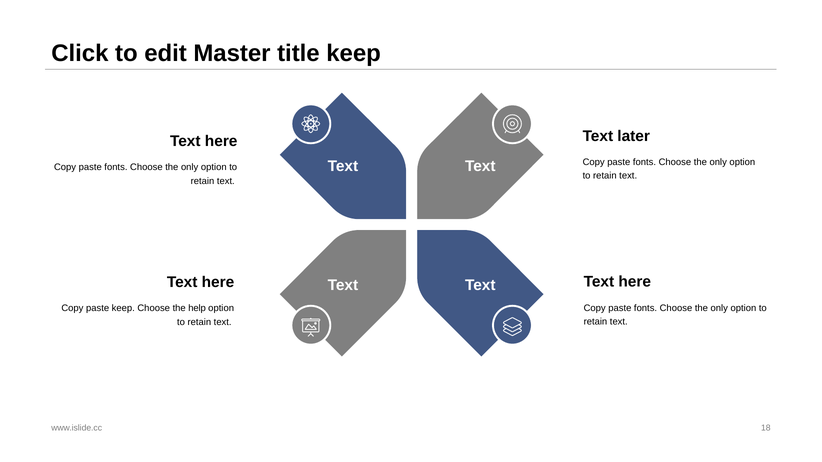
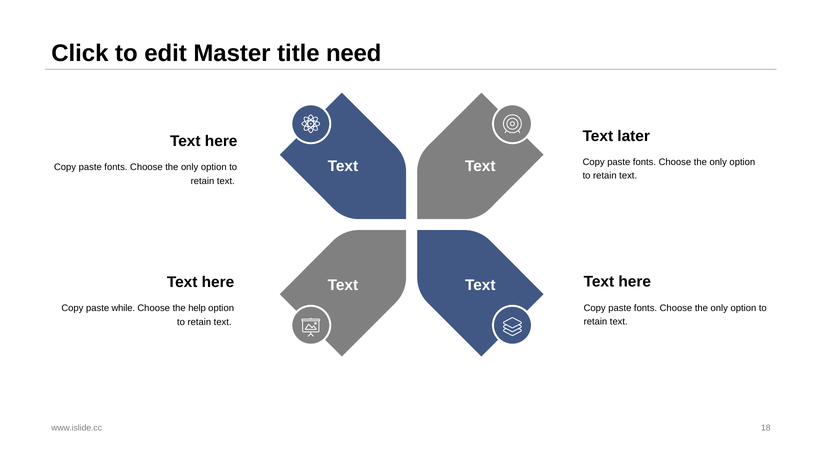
title keep: keep -> need
paste keep: keep -> while
